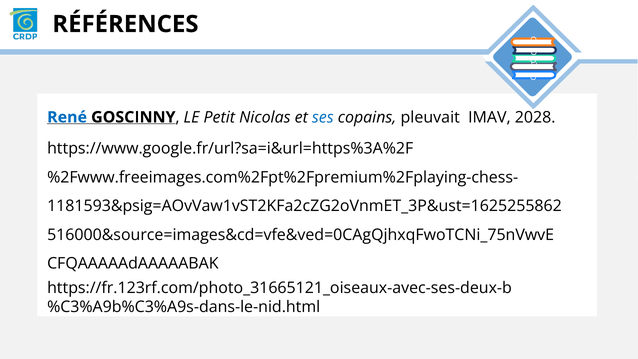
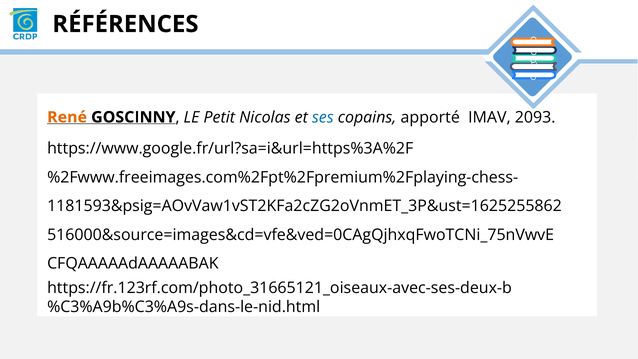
René colour: blue -> orange
pleuvait: pleuvait -> apporté
2028: 2028 -> 2093
